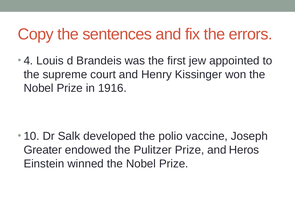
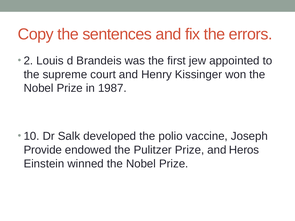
4: 4 -> 2
1916: 1916 -> 1987
Greater: Greater -> Provide
